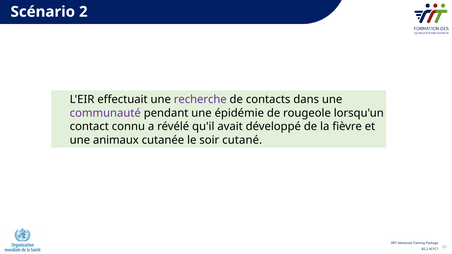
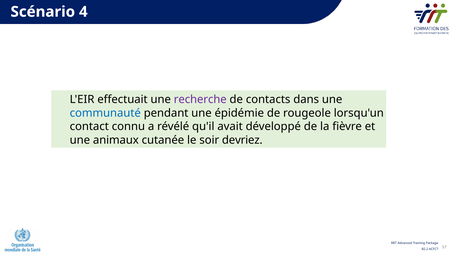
2: 2 -> 4
communauté colour: purple -> blue
cutané: cutané -> devriez
